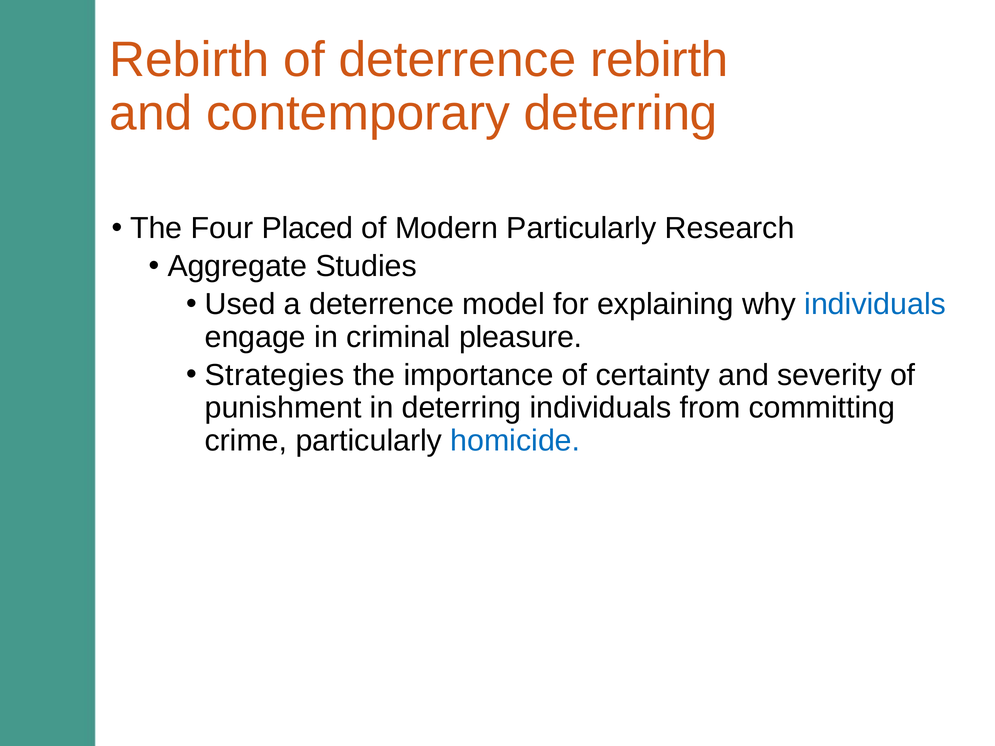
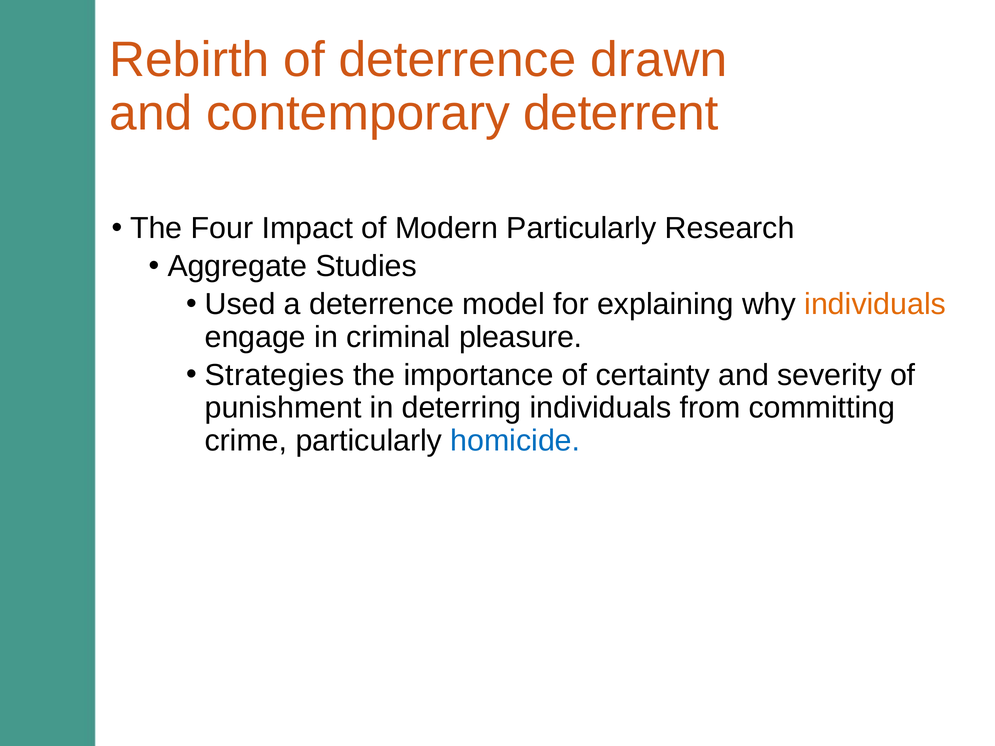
deterrence rebirth: rebirth -> drawn
contemporary deterring: deterring -> deterrent
Placed: Placed -> Impact
individuals at (875, 304) colour: blue -> orange
